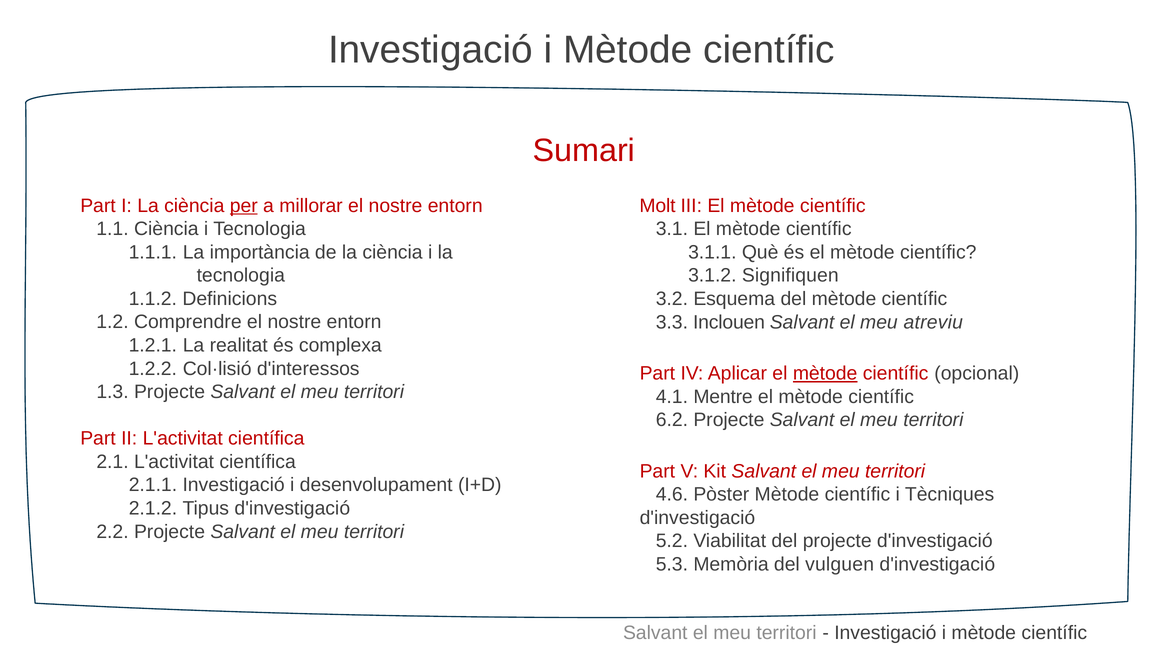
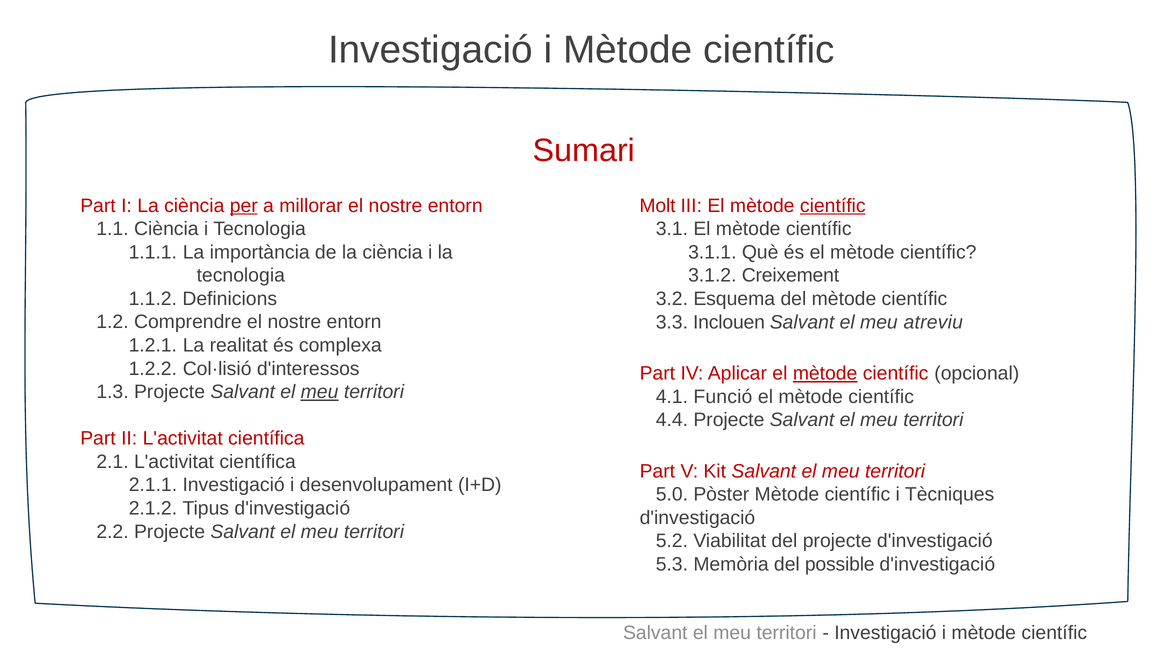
científic at (833, 206) underline: none -> present
Signifiquen: Signifiquen -> Creixement
meu at (320, 392) underline: none -> present
Mentre: Mentre -> Funció
6.2: 6.2 -> 4.4
4.6: 4.6 -> 5.0
vulguen: vulguen -> possible
